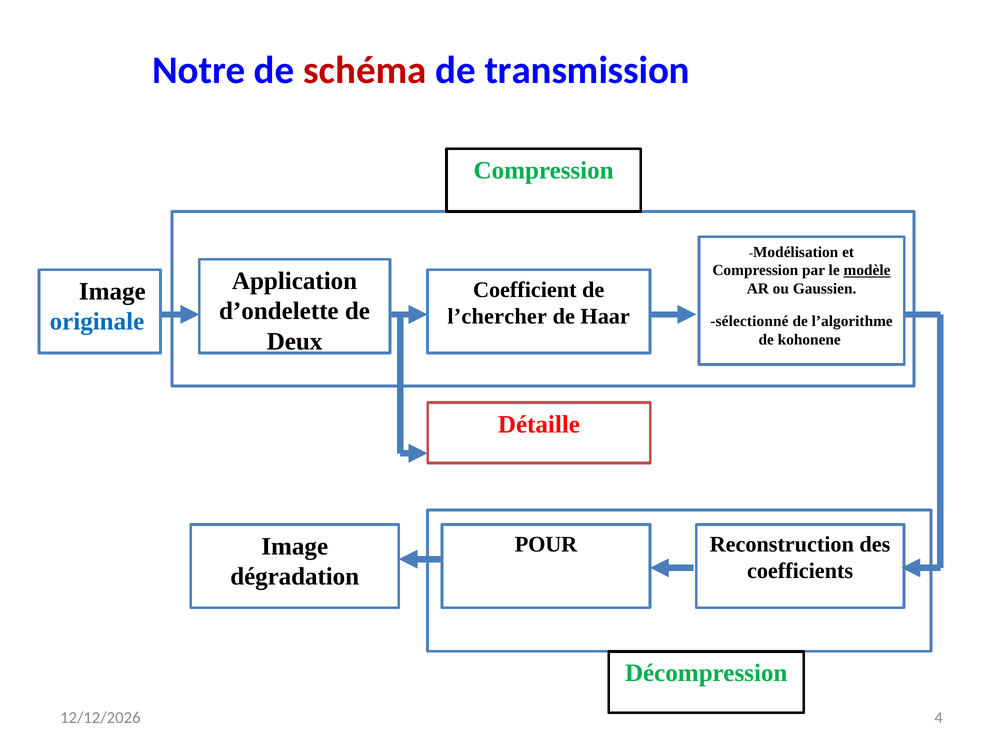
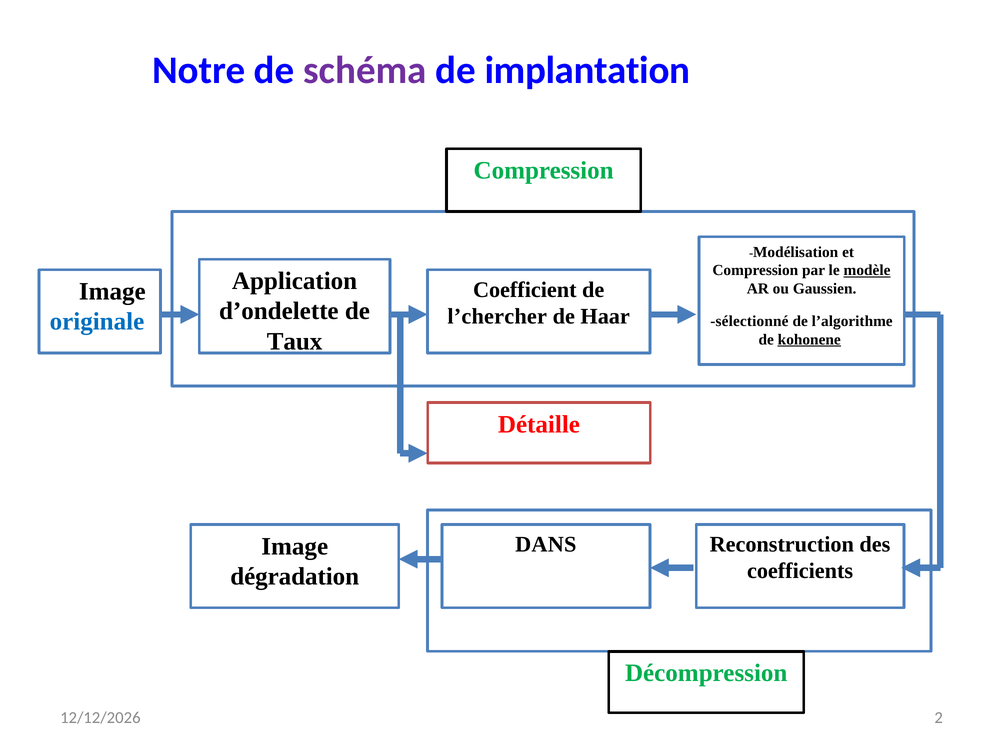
schéma colour: red -> purple
transmission: transmission -> implantation
Deux: Deux -> Taux
kohonene underline: none -> present
POUR: POUR -> DANS
4: 4 -> 2
